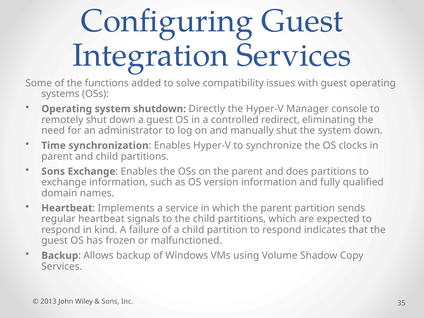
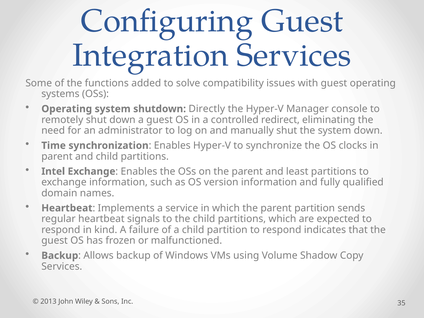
Sons at (53, 171): Sons -> Intel
does: does -> least
